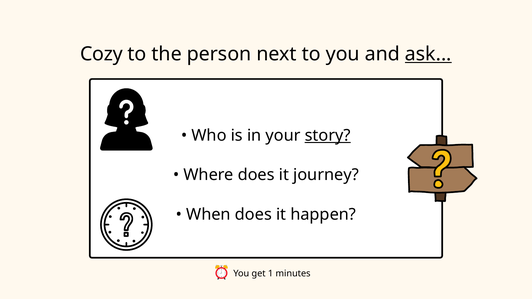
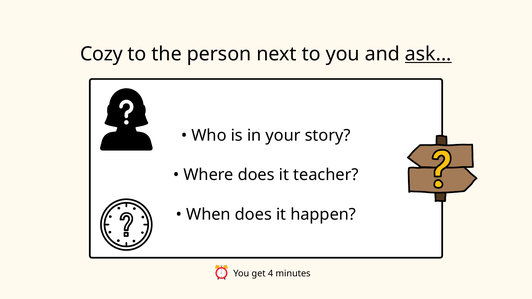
story underline: present -> none
journey: journey -> teacher
1: 1 -> 4
